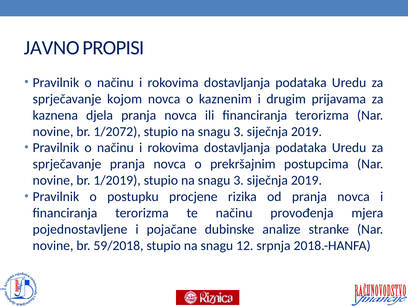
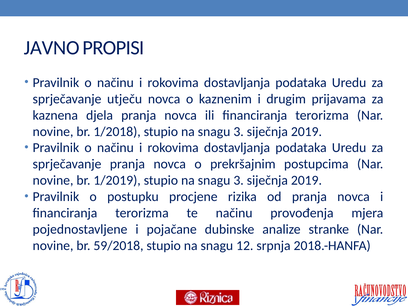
kojom: kojom -> utječu
1/2072: 1/2072 -> 1/2018
